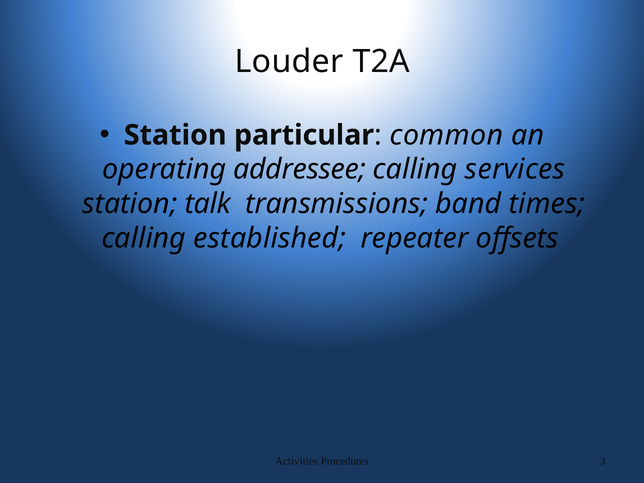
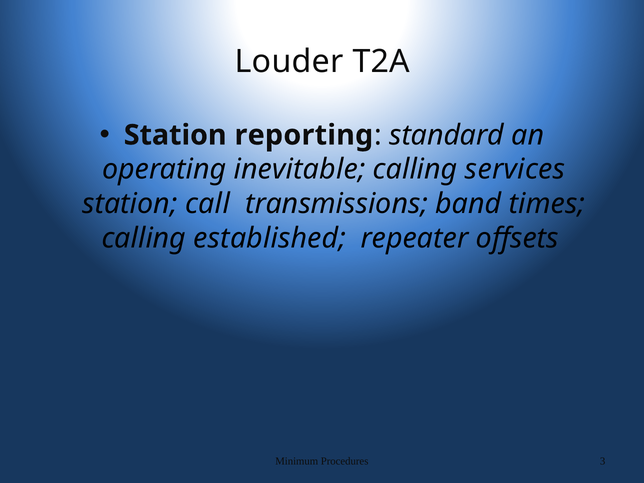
particular: particular -> reporting
common: common -> standard
addressee: addressee -> inevitable
talk: talk -> call
Activities: Activities -> Minimum
